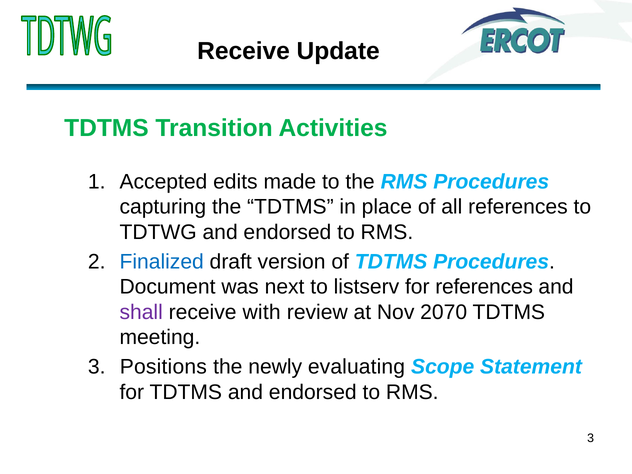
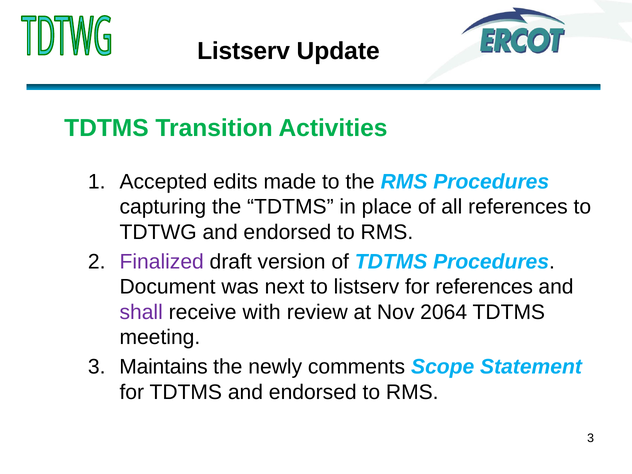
Receive at (244, 51): Receive -> Listserv
Finalized colour: blue -> purple
2070: 2070 -> 2064
Positions: Positions -> Maintains
evaluating: evaluating -> comments
